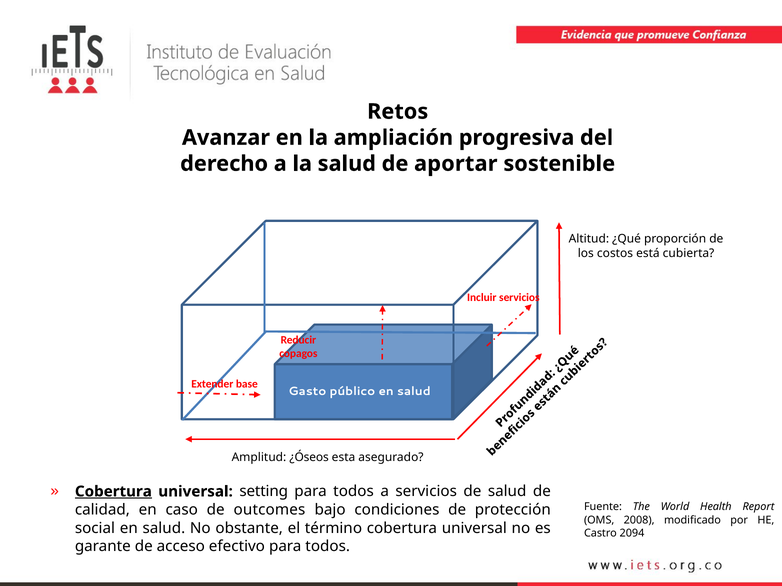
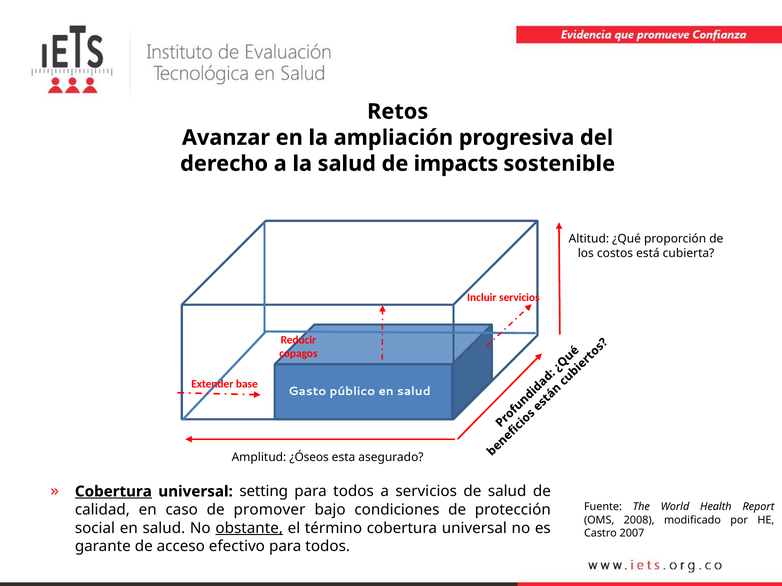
aportar: aportar -> impacts
outcomes: outcomes -> promover
obstante underline: none -> present
2094: 2094 -> 2007
